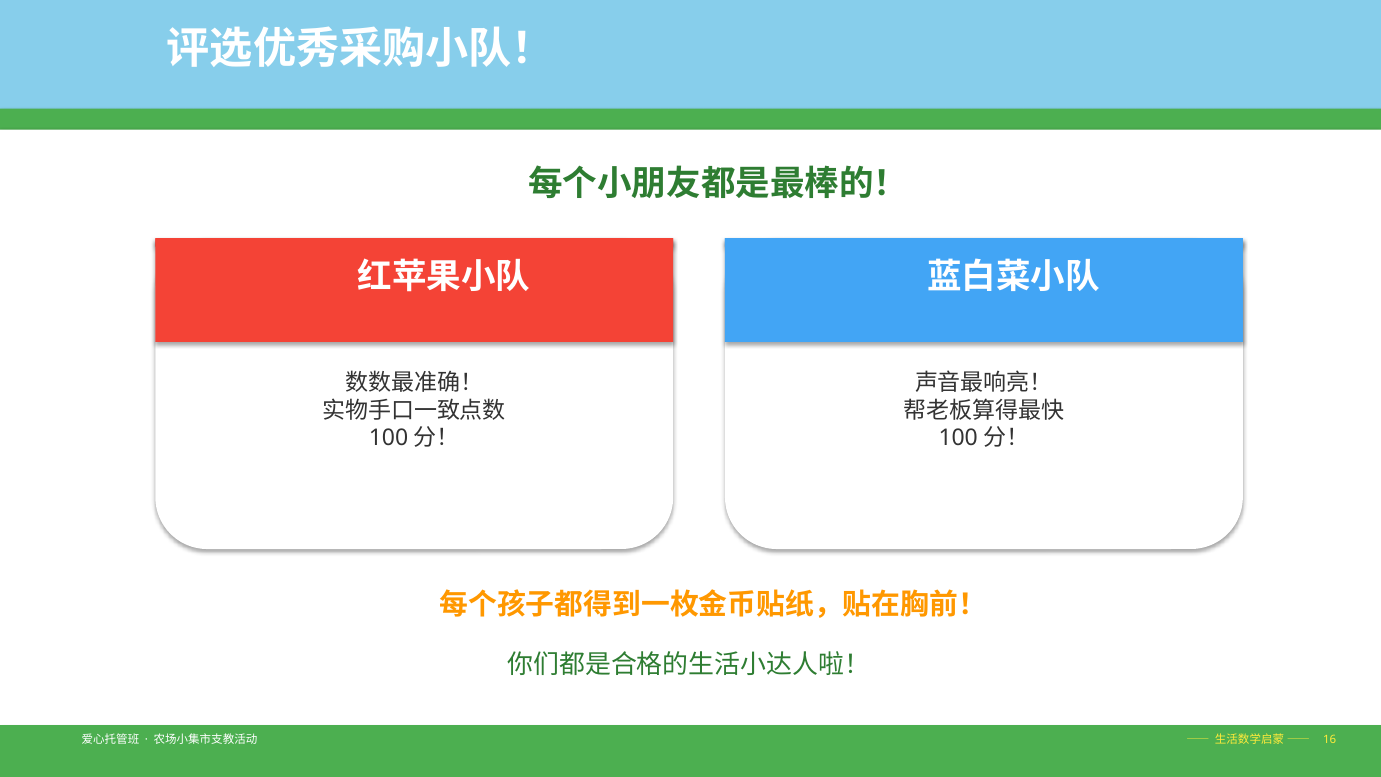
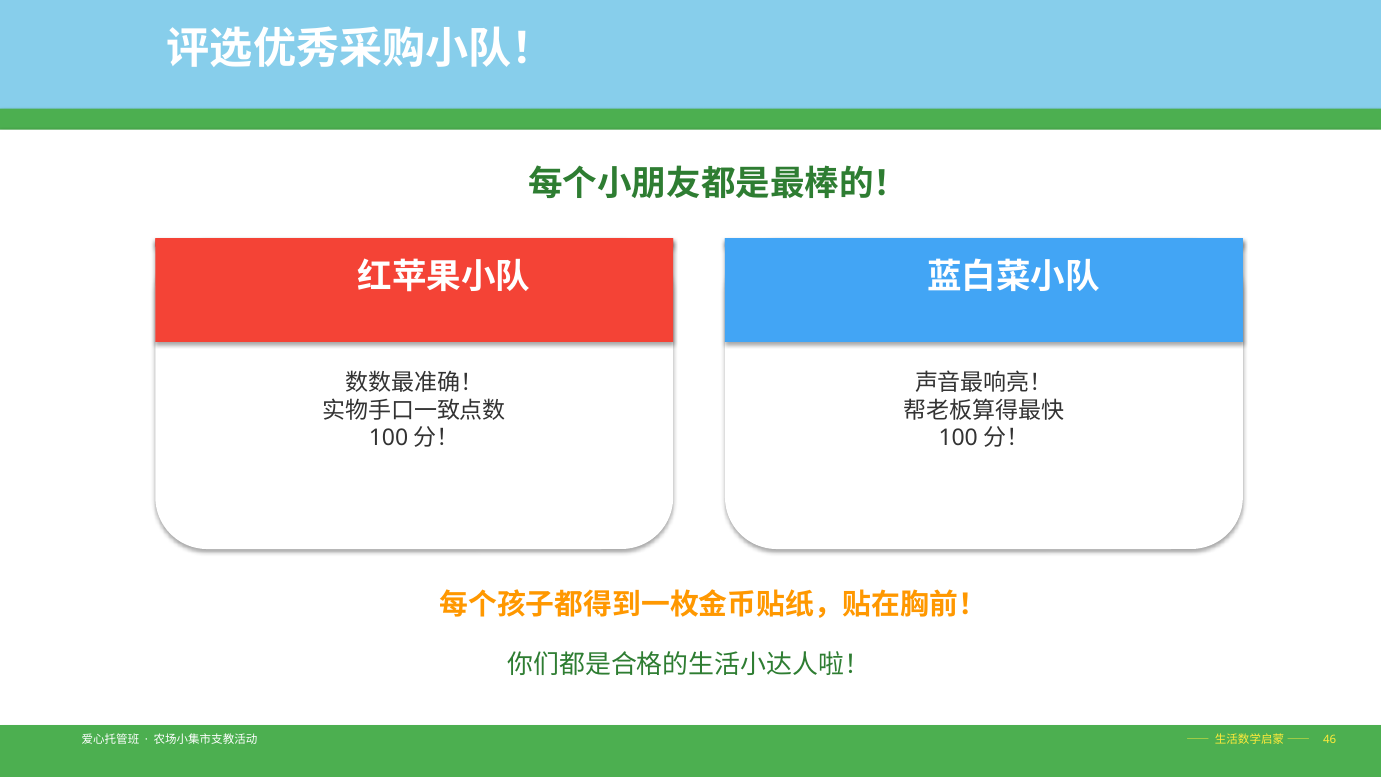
16: 16 -> 46
